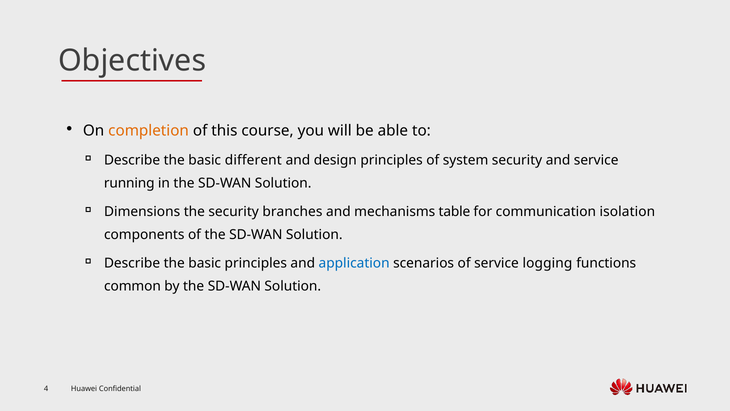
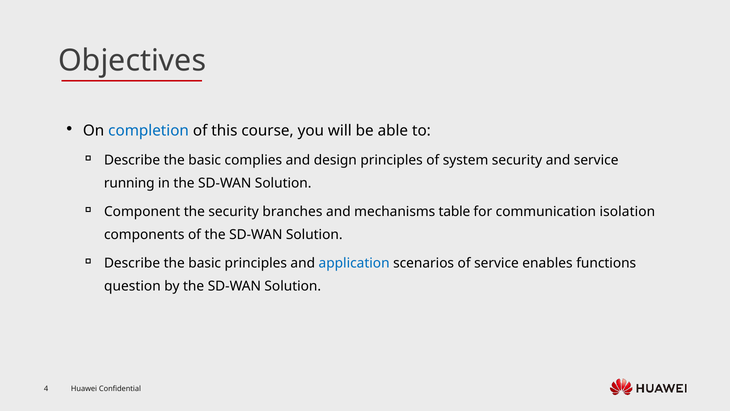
completion colour: orange -> blue
different: different -> complies
Dimensions: Dimensions -> Component
logging: logging -> enables
common: common -> question
